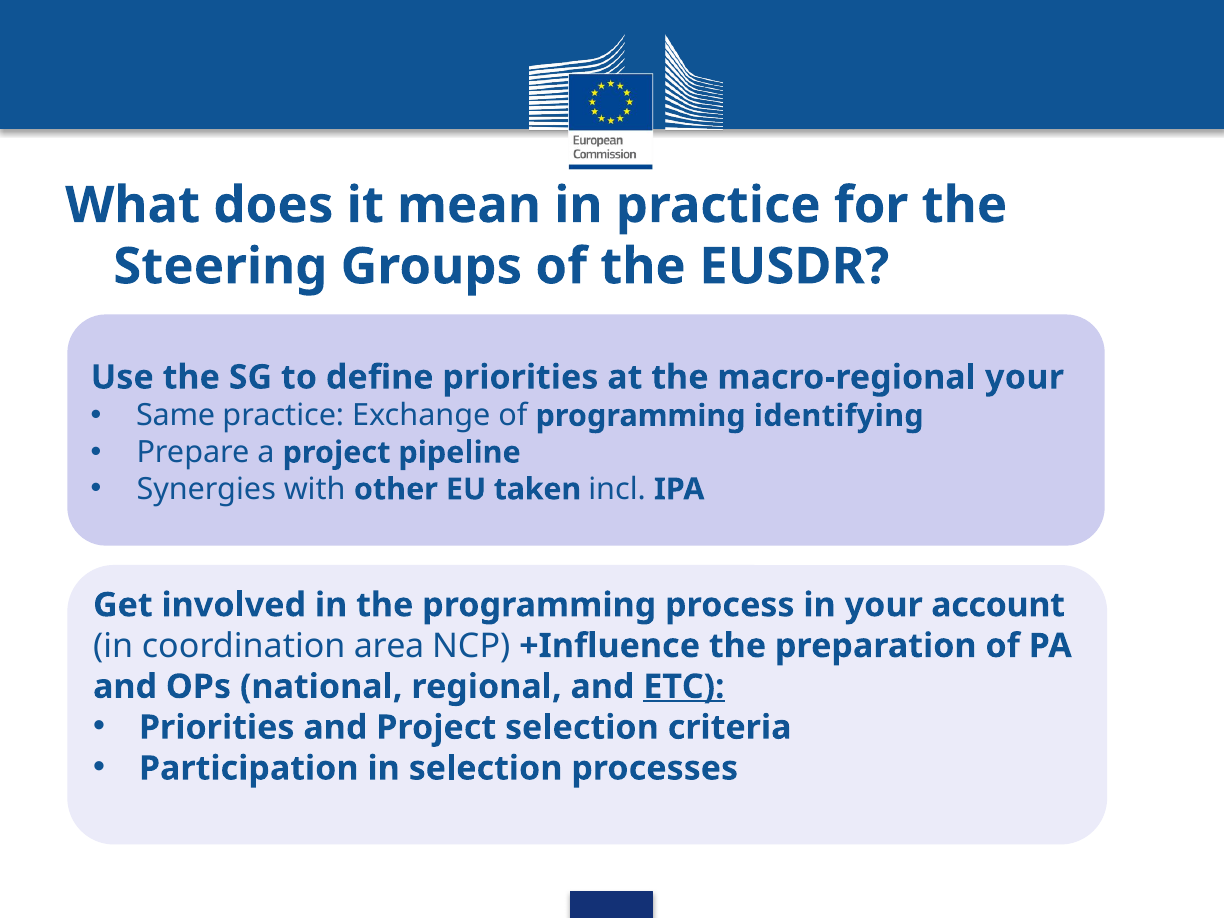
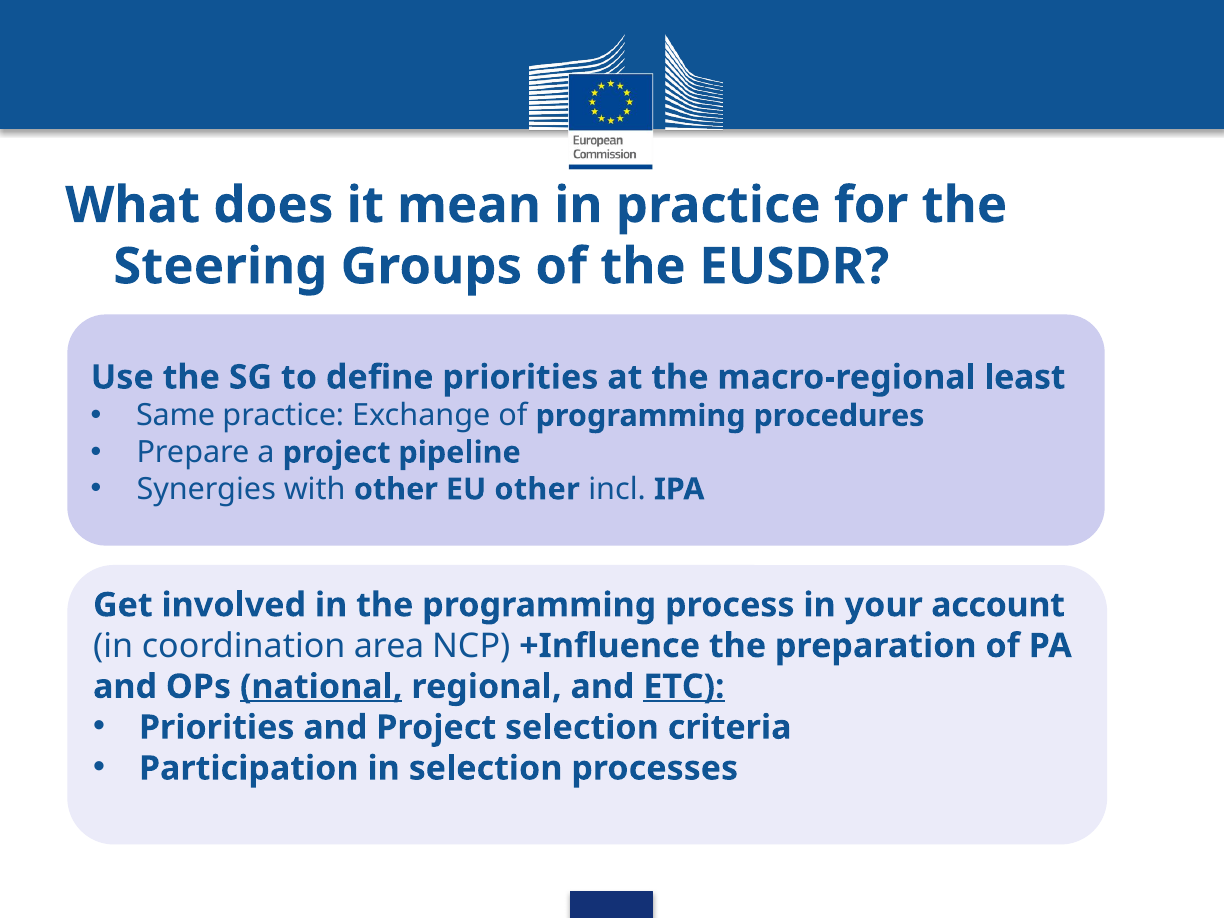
macro-regional your: your -> least
identifying: identifying -> procedures
EU taken: taken -> other
national underline: none -> present
